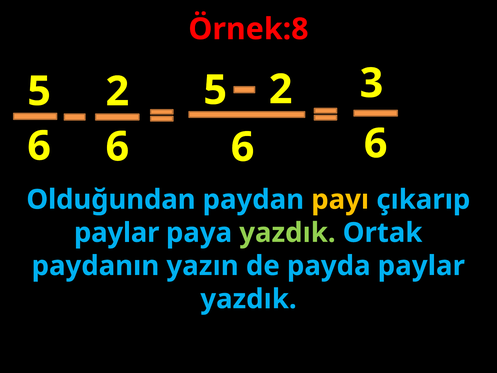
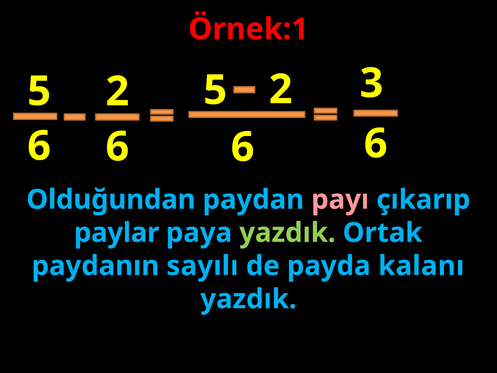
Örnek:8: Örnek:8 -> Örnek:1
payı colour: yellow -> pink
yazın: yazın -> sayılı
payda paylar: paylar -> kalanı
